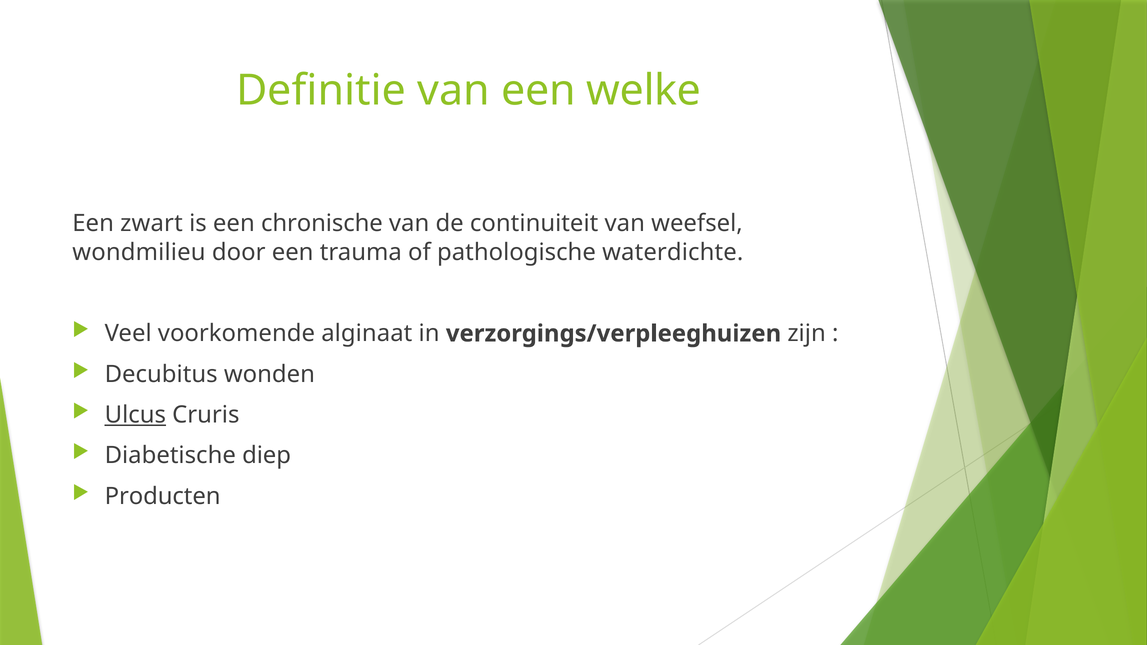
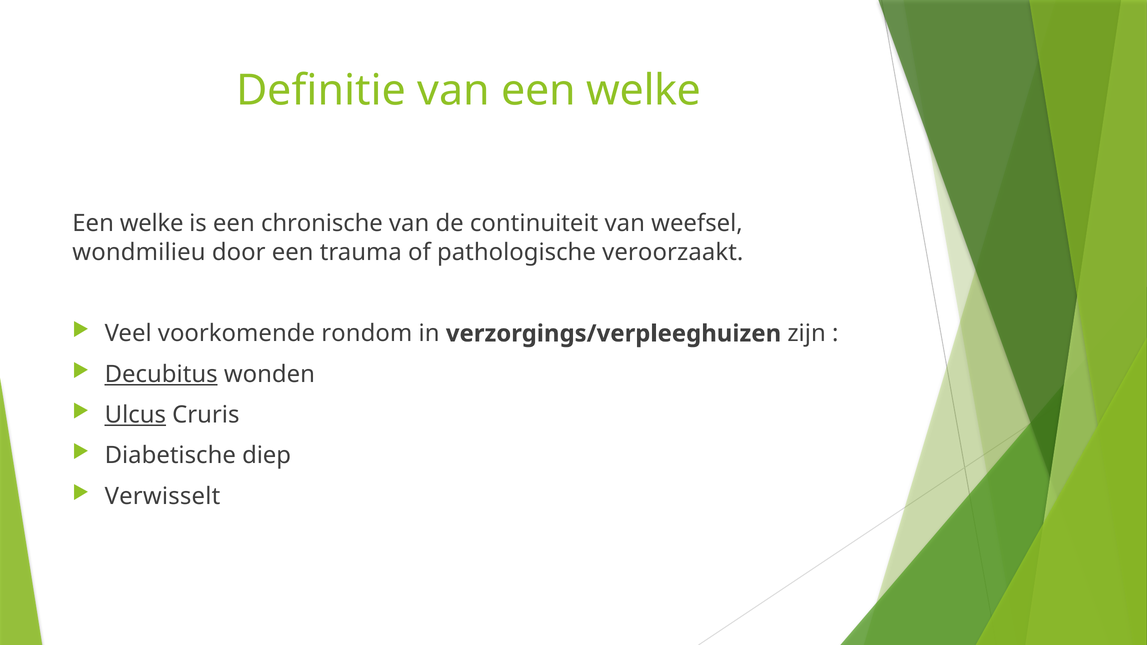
zwart at (151, 224): zwart -> welke
waterdichte: waterdichte -> veroorzaakt
alginaat: alginaat -> rondom
Decubitus underline: none -> present
Producten: Producten -> Verwisselt
